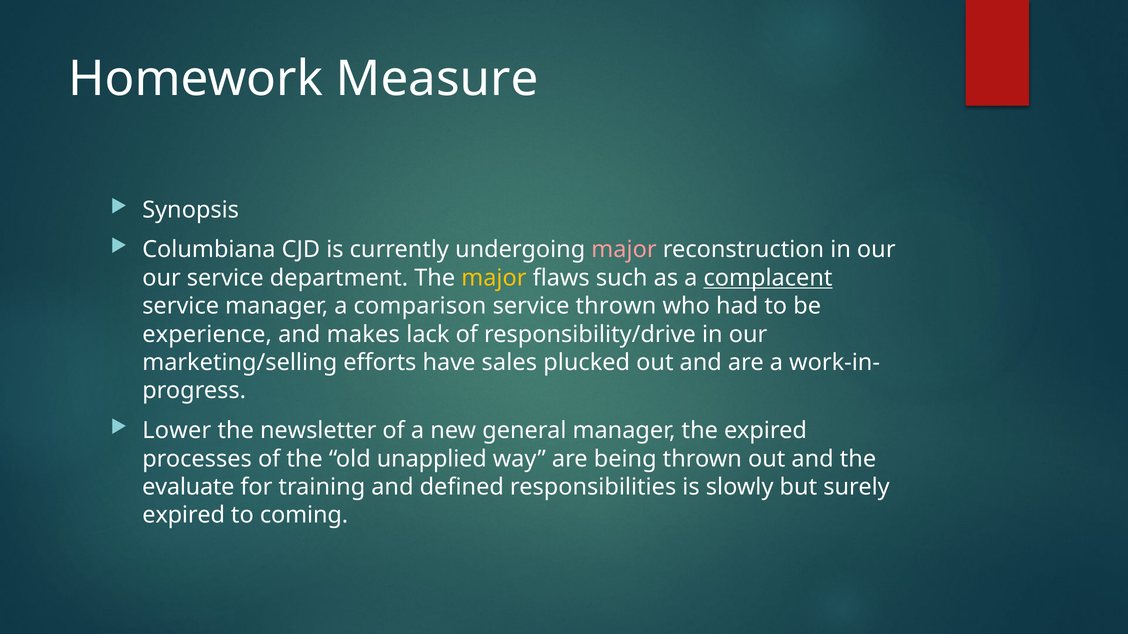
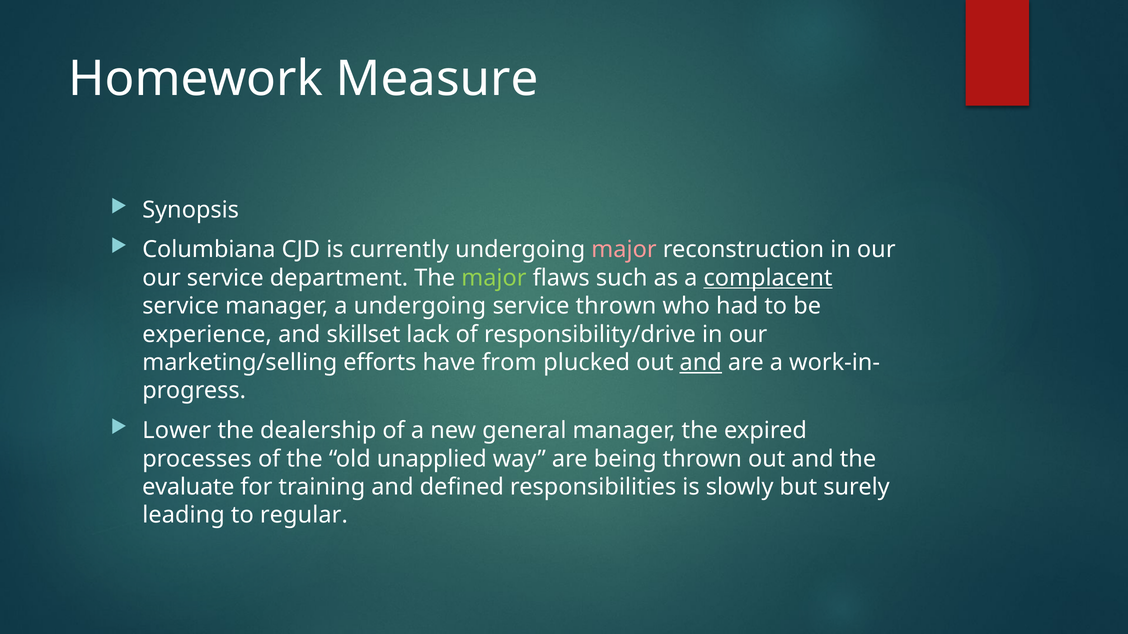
major at (494, 278) colour: yellow -> light green
a comparison: comparison -> undergoing
makes: makes -> skillset
sales: sales -> from
and at (701, 363) underline: none -> present
newsletter: newsletter -> dealership
expired at (184, 516): expired -> leading
coming: coming -> regular
